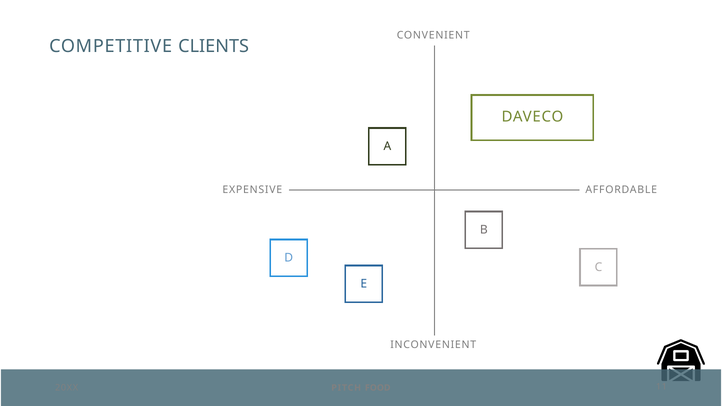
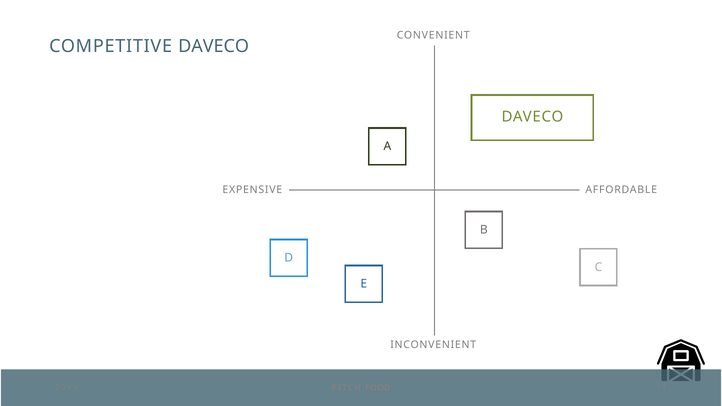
COMPETITIVE CLIENTS: CLIENTS -> DAVECO
